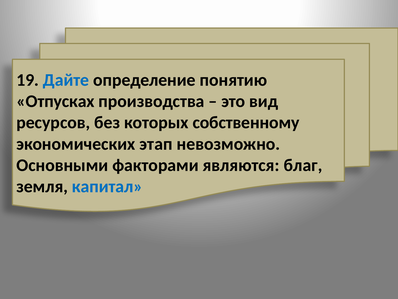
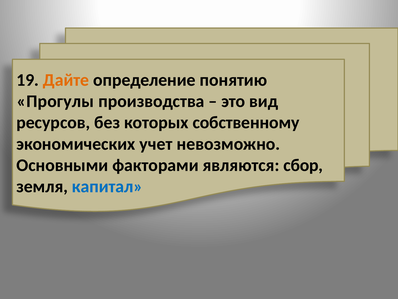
Дайте colour: blue -> orange
Отпусках: Отпусках -> Прогулы
этап: этап -> учет
благ: благ -> сбор
